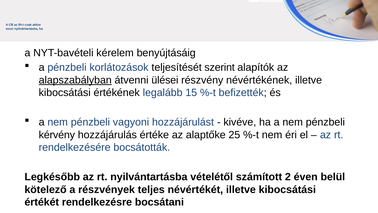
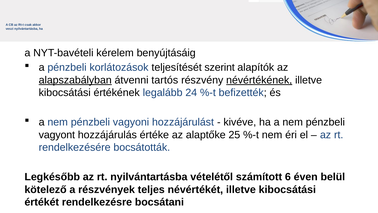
ülései: ülései -> tartós
névértékének underline: none -> present
15: 15 -> 24
kérvény: kérvény -> vagyont
2: 2 -> 6
